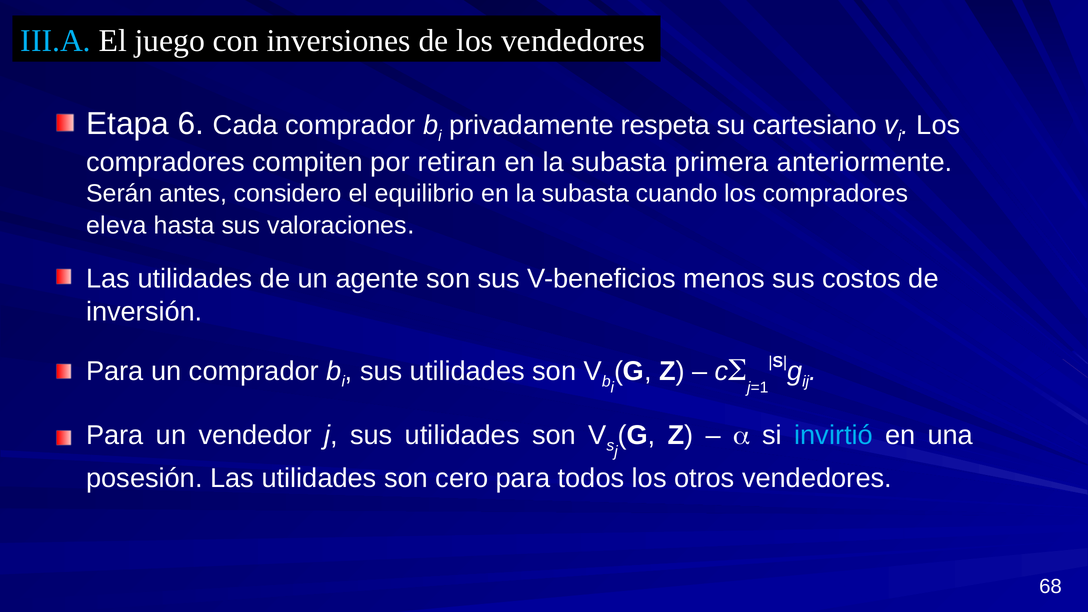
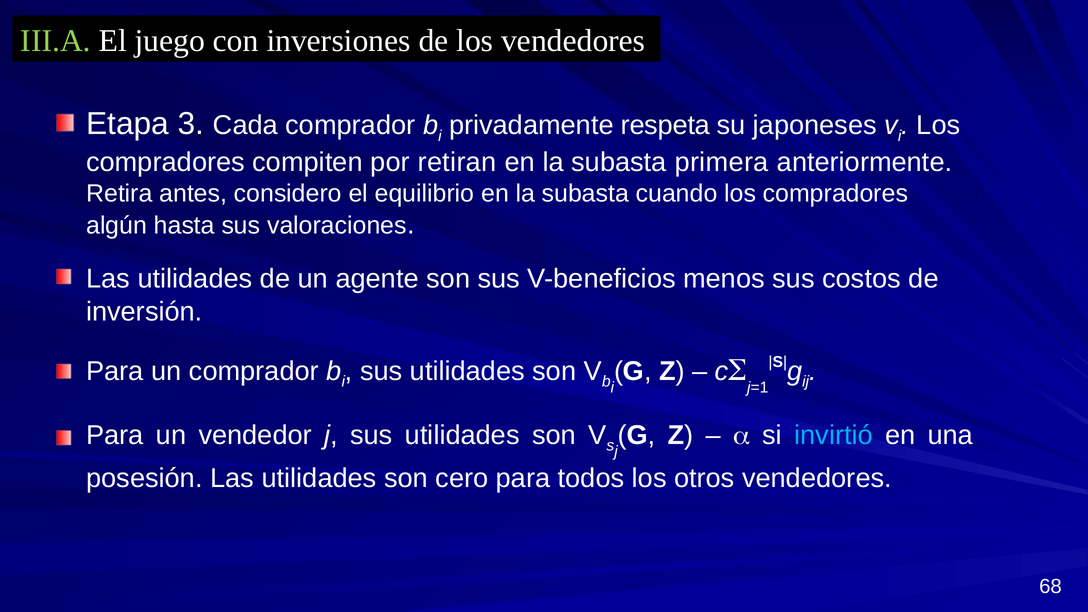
III.A colour: light blue -> light green
6: 6 -> 3
cartesiano: cartesiano -> japoneses
Serán: Serán -> Retira
eleva: eleva -> algún
